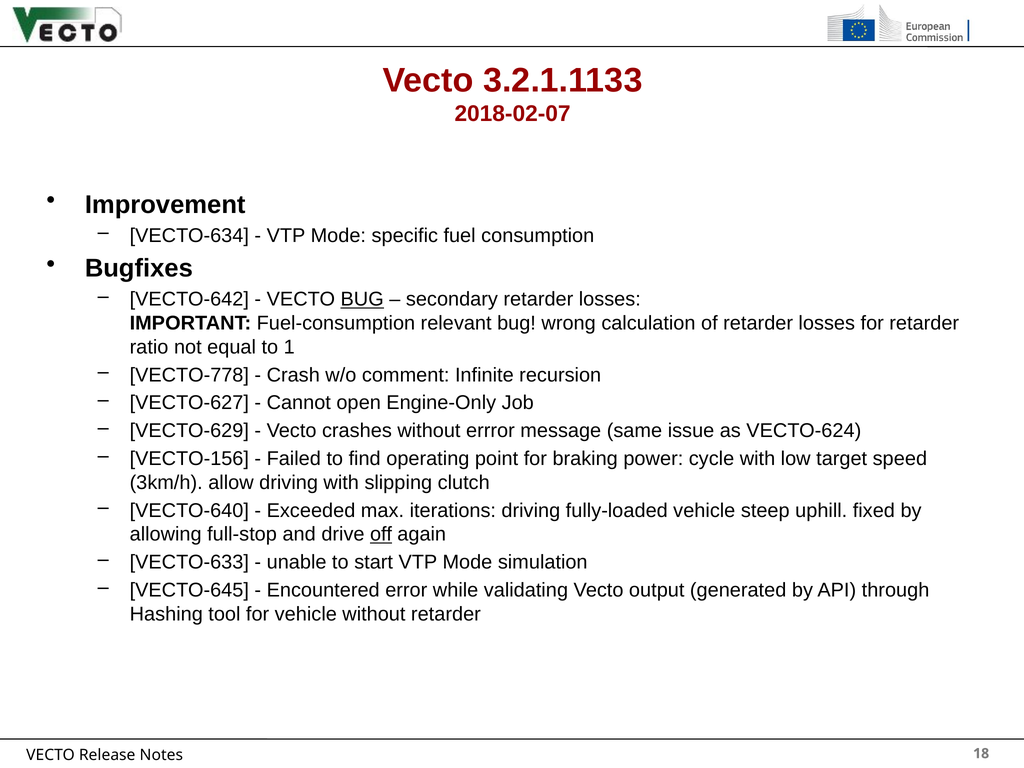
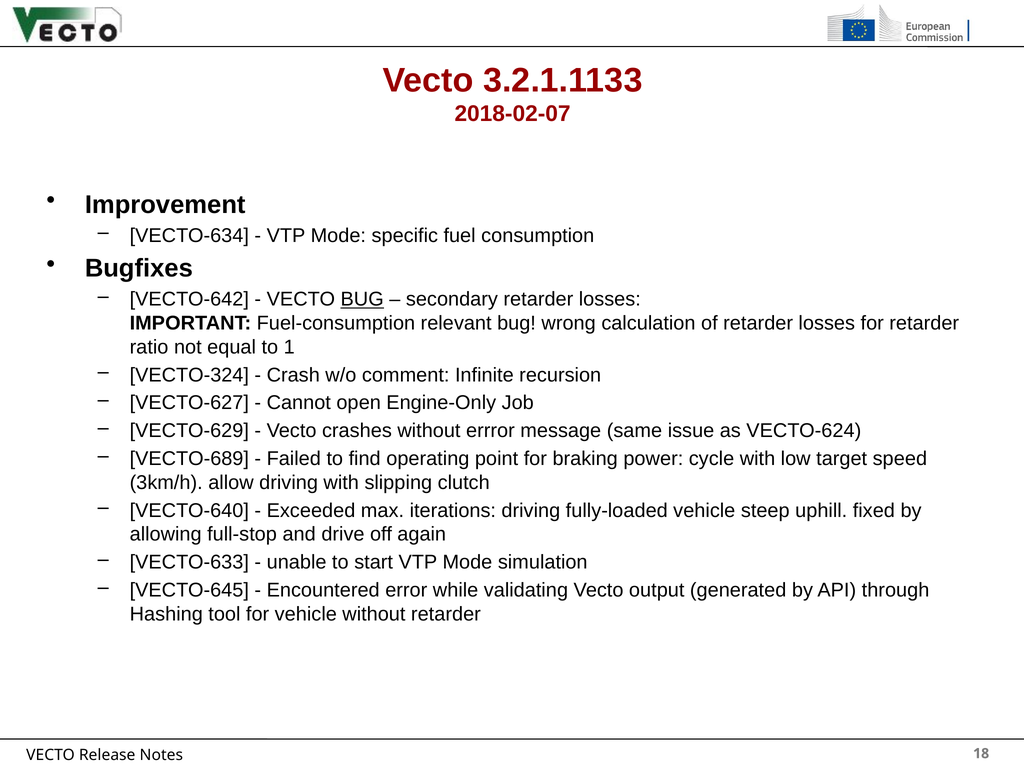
VECTO-778: VECTO-778 -> VECTO-324
VECTO-156: VECTO-156 -> VECTO-689
off underline: present -> none
